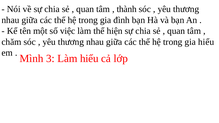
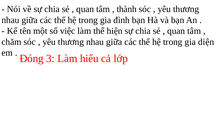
gia hiểu: hiểu -> diện
Mình: Mình -> Đóng
